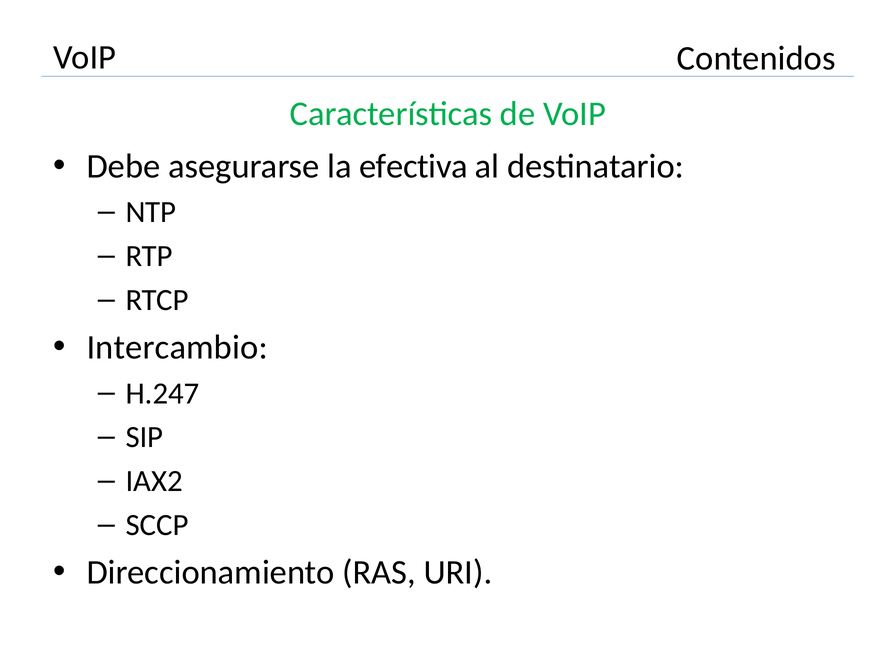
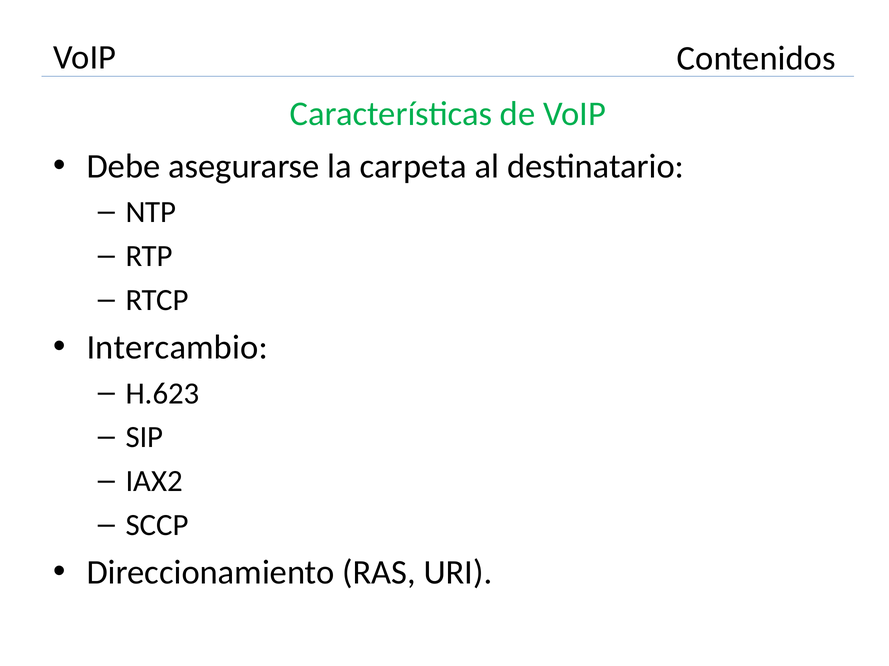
efectiva: efectiva -> carpeta
H.247: H.247 -> H.623
